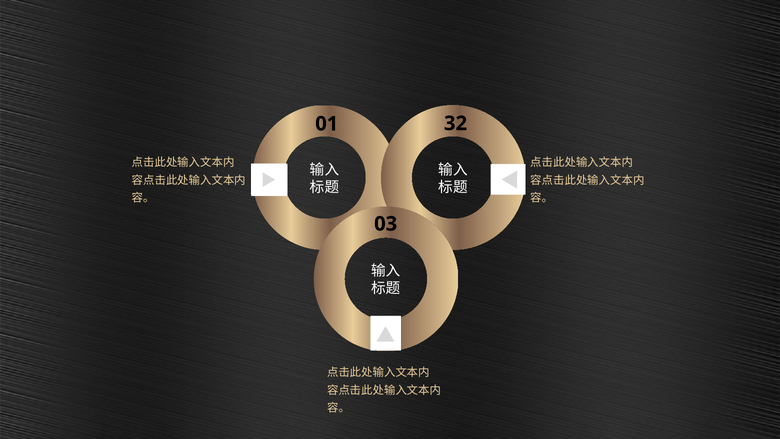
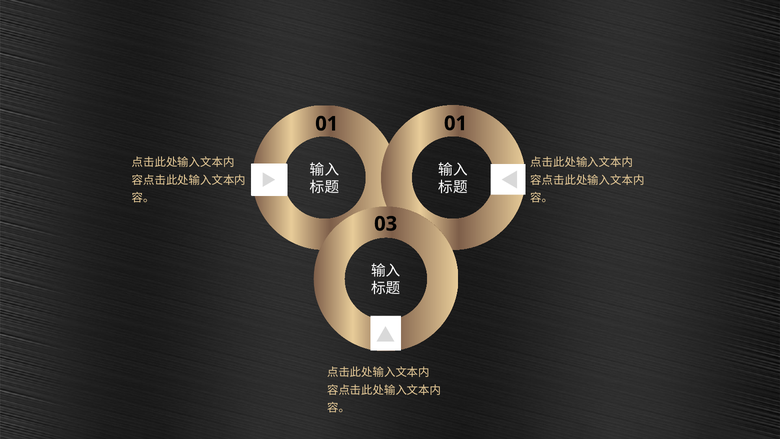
01 32: 32 -> 01
